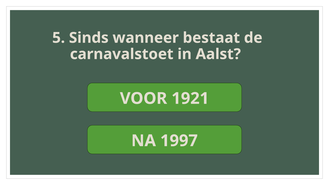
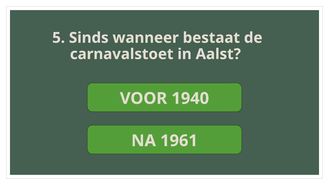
1921: 1921 -> 1940
1997: 1997 -> 1961
